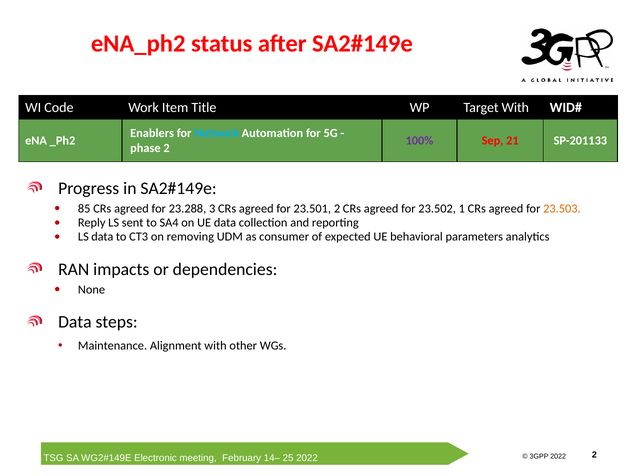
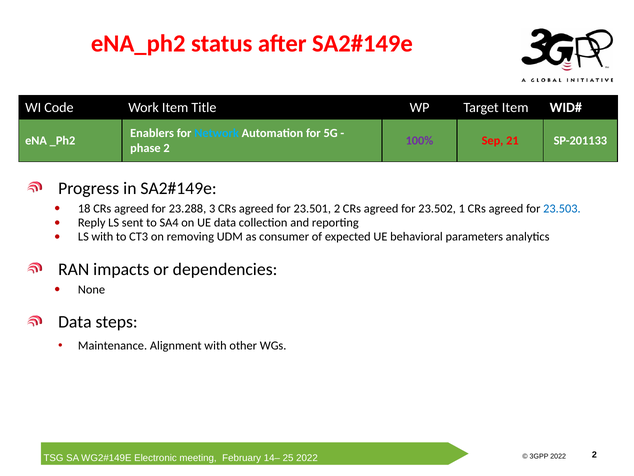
Target With: With -> Item
85: 85 -> 18
23.503 colour: orange -> blue
LS data: data -> with
